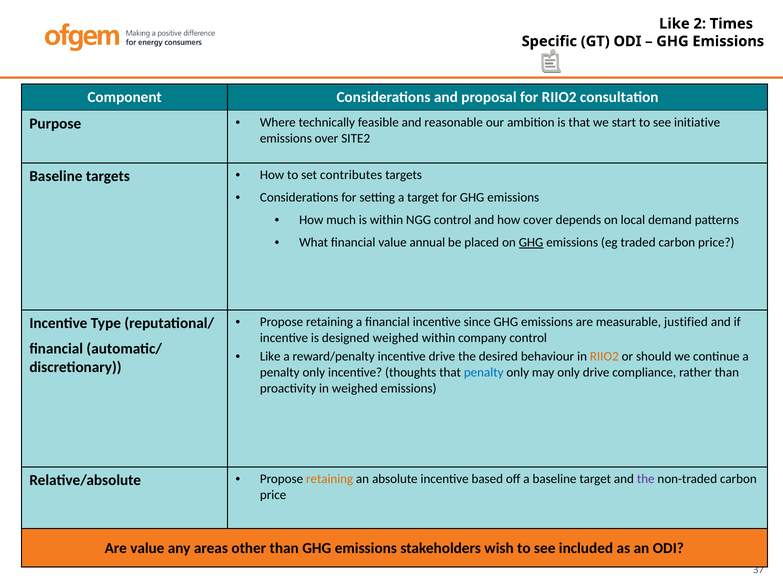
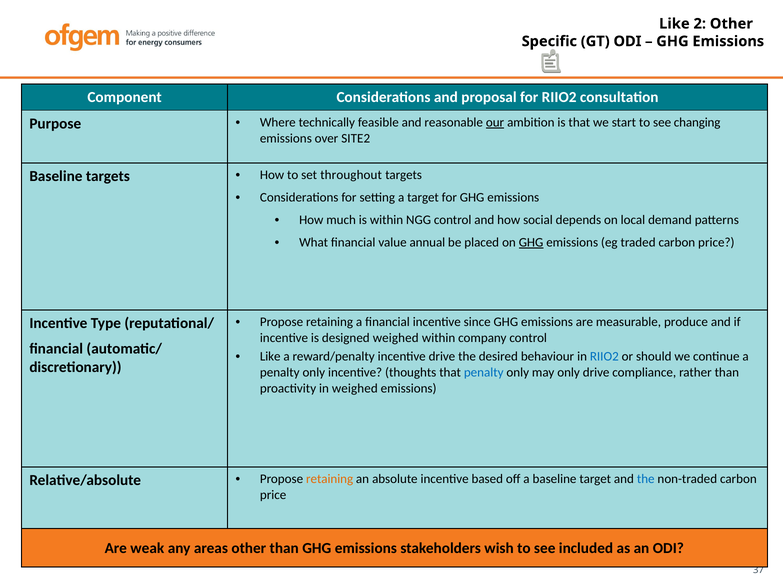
2 Times: Times -> Other
our underline: none -> present
initiative: initiative -> changing
contributes: contributes -> throughout
cover: cover -> social
justified: justified -> produce
RIIO2 at (604, 356) colour: orange -> blue
the at (646, 478) colour: purple -> blue
Are value: value -> weak
